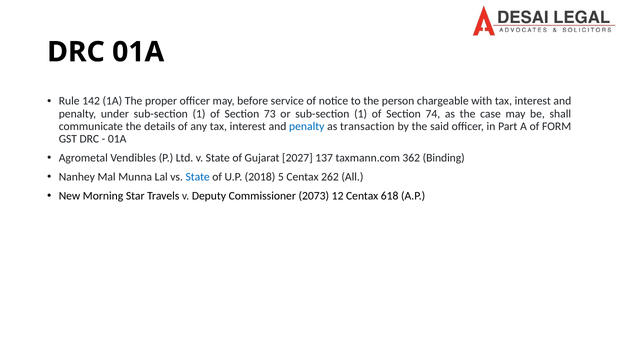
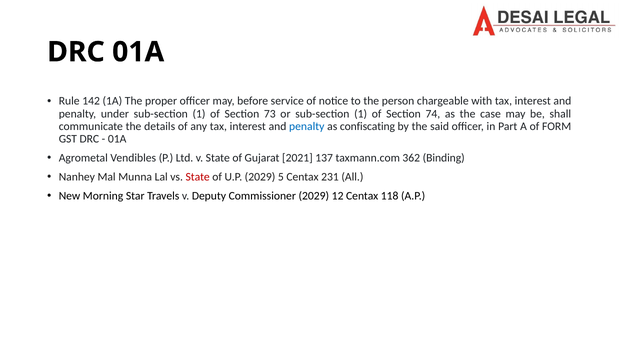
transaction: transaction -> confiscating
2027: 2027 -> 2021
State at (198, 177) colour: blue -> red
U.P 2018: 2018 -> 2029
262: 262 -> 231
Commissioner 2073: 2073 -> 2029
618: 618 -> 118
